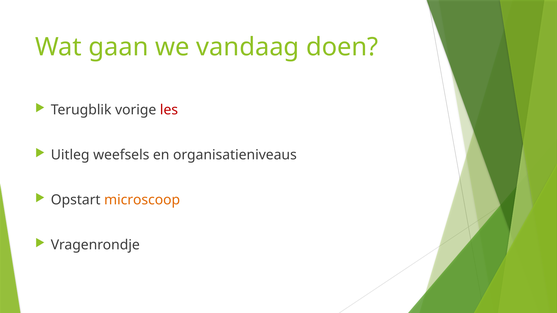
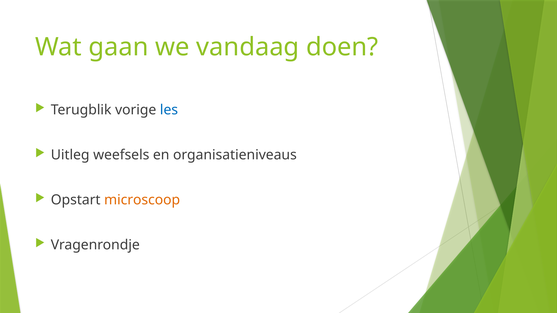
les colour: red -> blue
